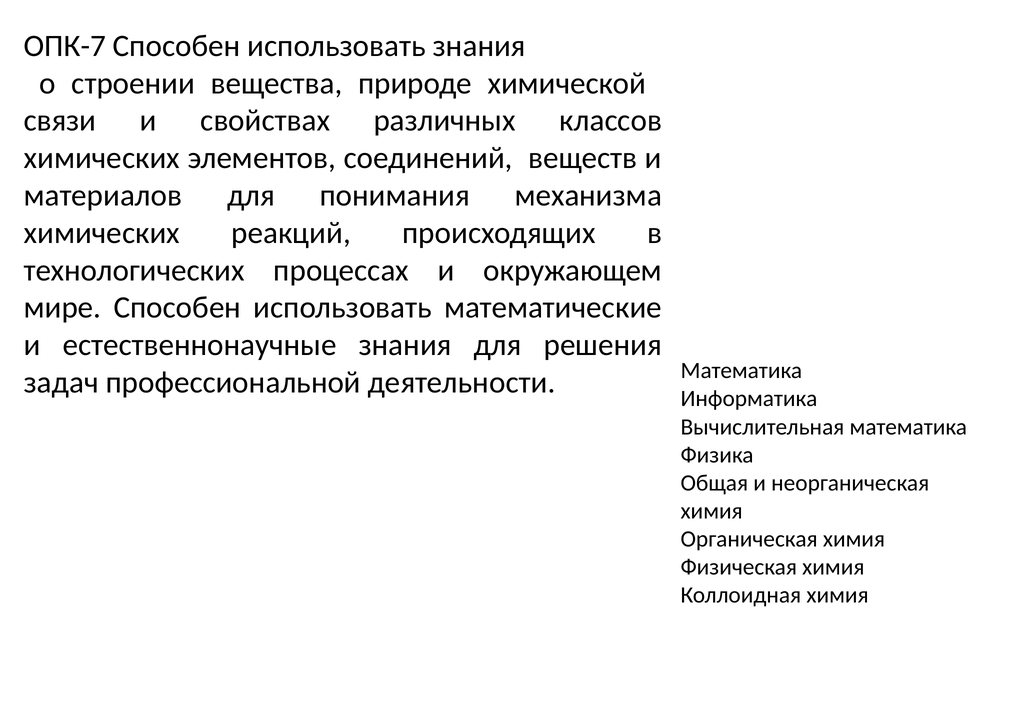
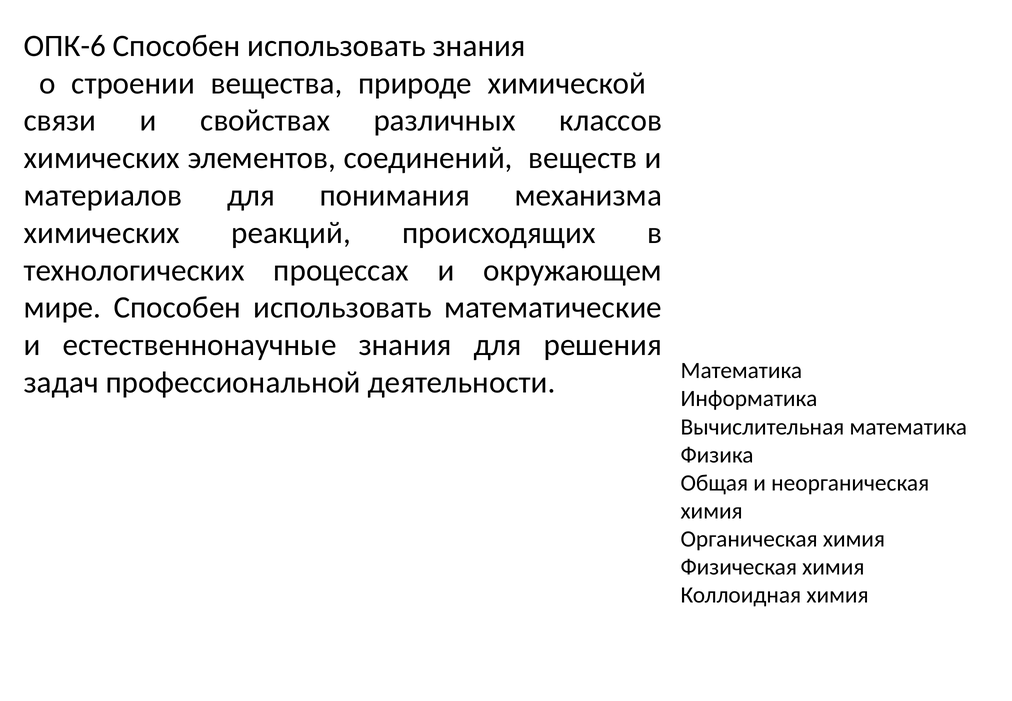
ОПК-7: ОПК-7 -> ОПК-6
